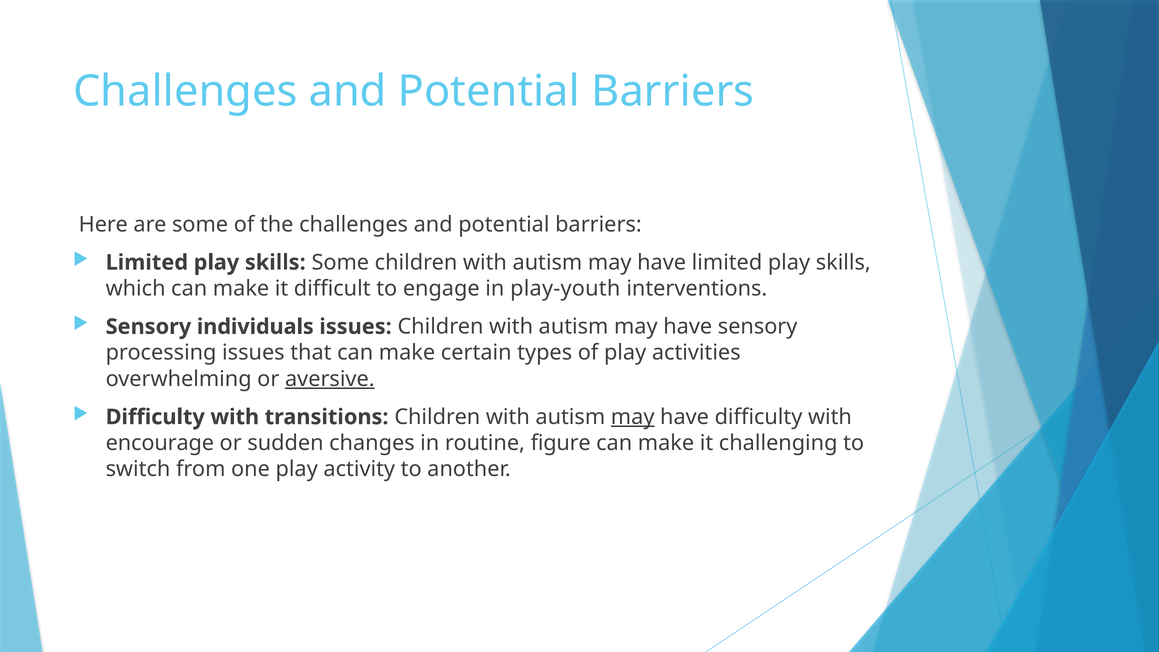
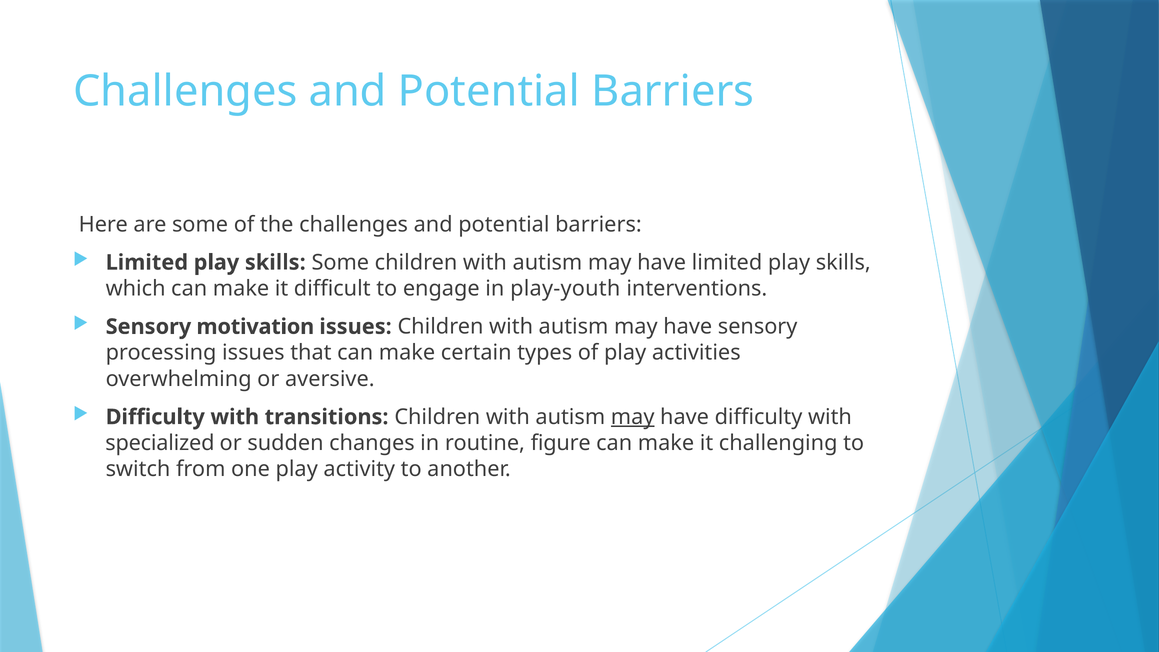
individuals: individuals -> motivation
aversive underline: present -> none
encourage: encourage -> specialized
